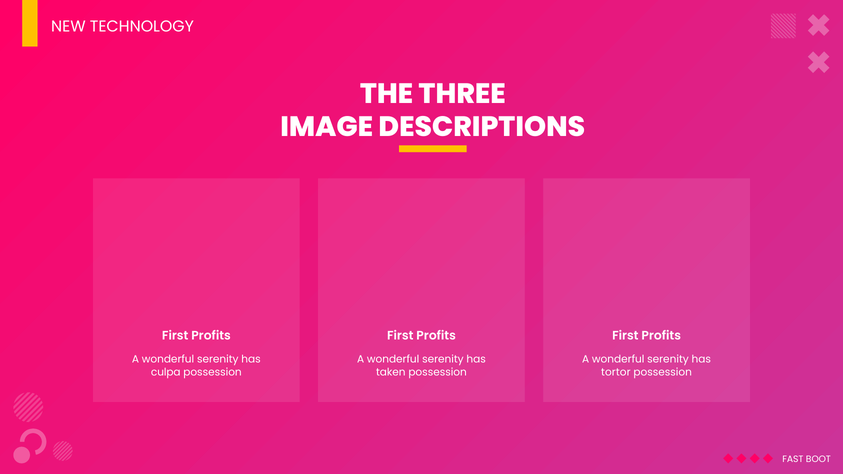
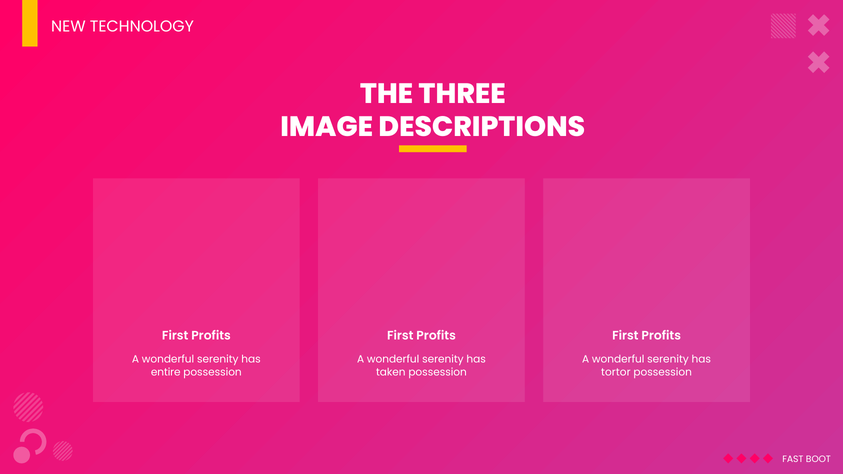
culpa: culpa -> entire
